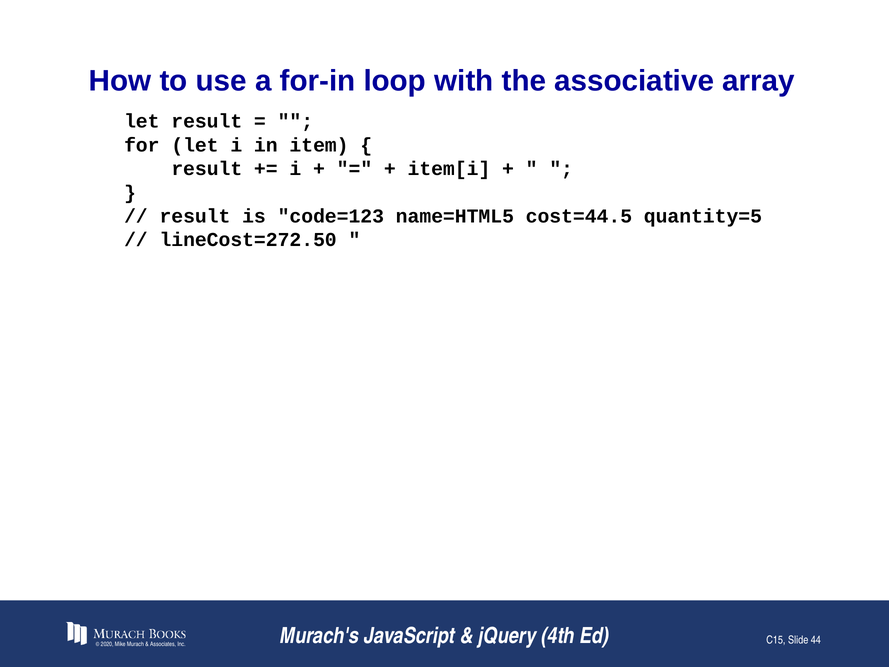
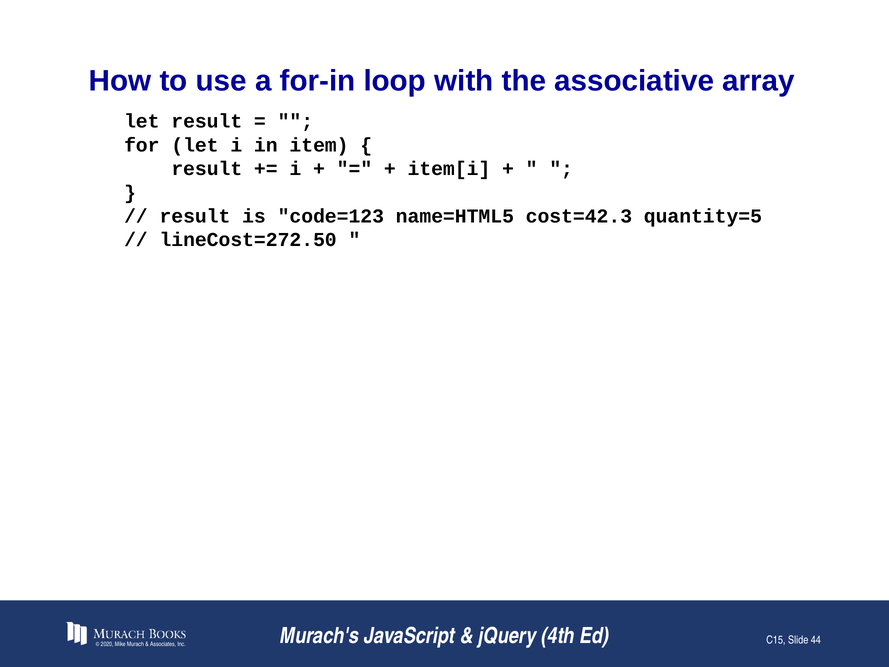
cost=44.5: cost=44.5 -> cost=42.3
